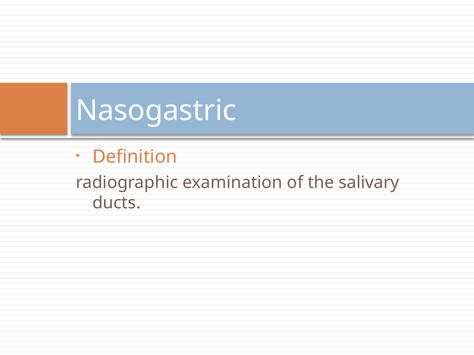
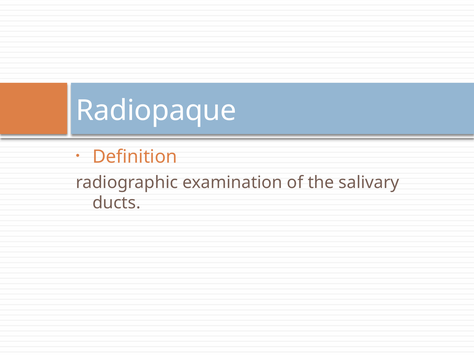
Nasogastric: Nasogastric -> Radiopaque
